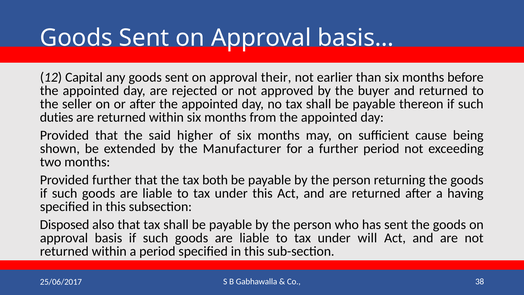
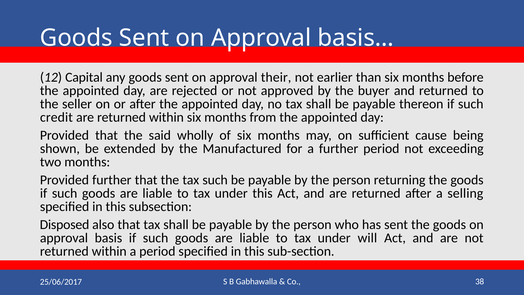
duties: duties -> credit
higher: higher -> wholly
Manufacturer: Manufacturer -> Manufactured
tax both: both -> such
having: having -> selling
